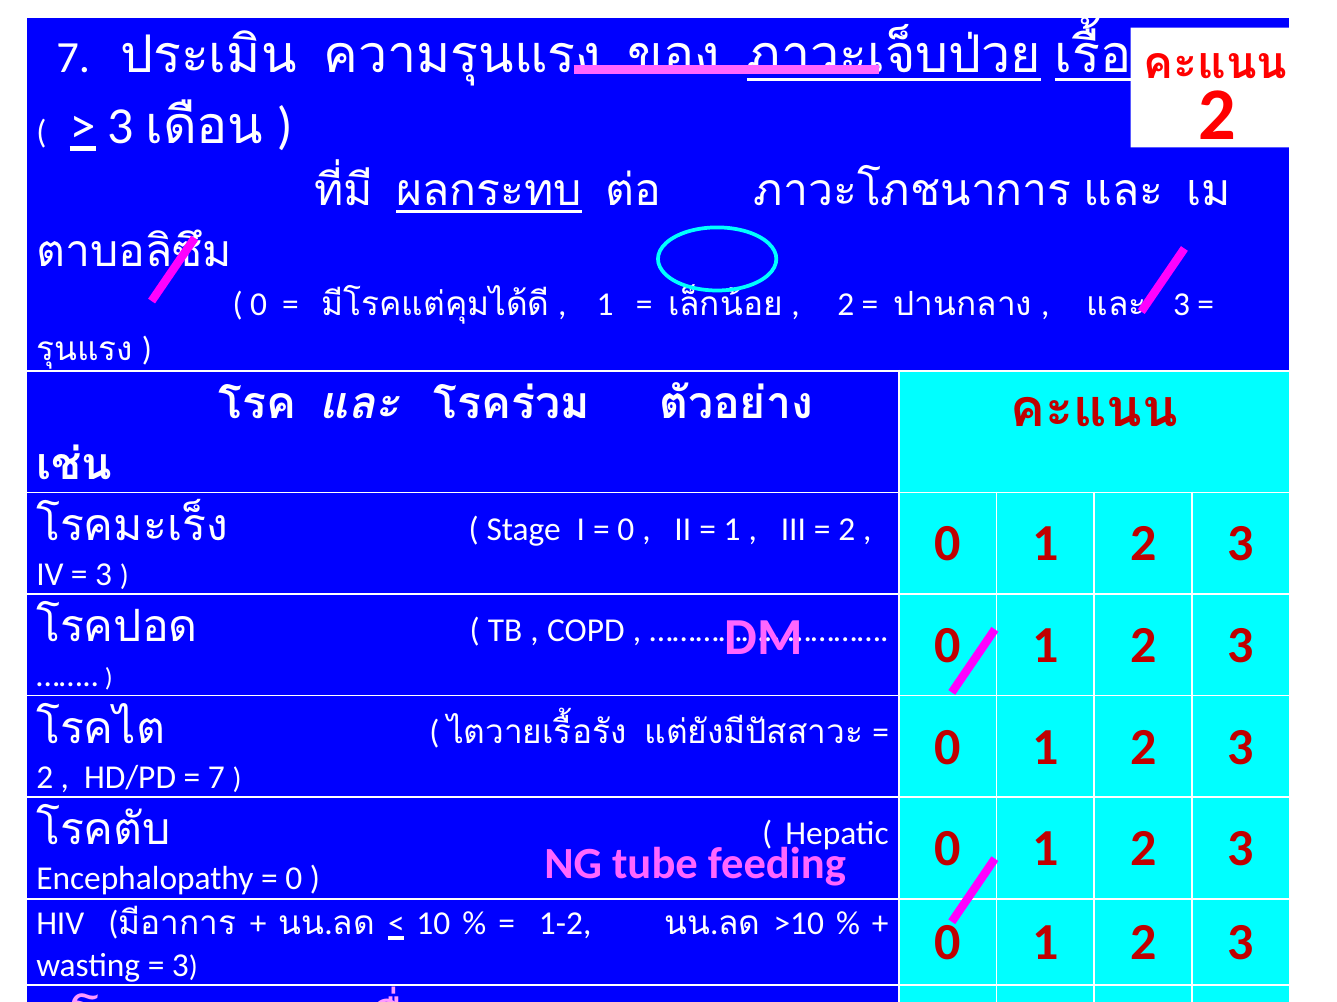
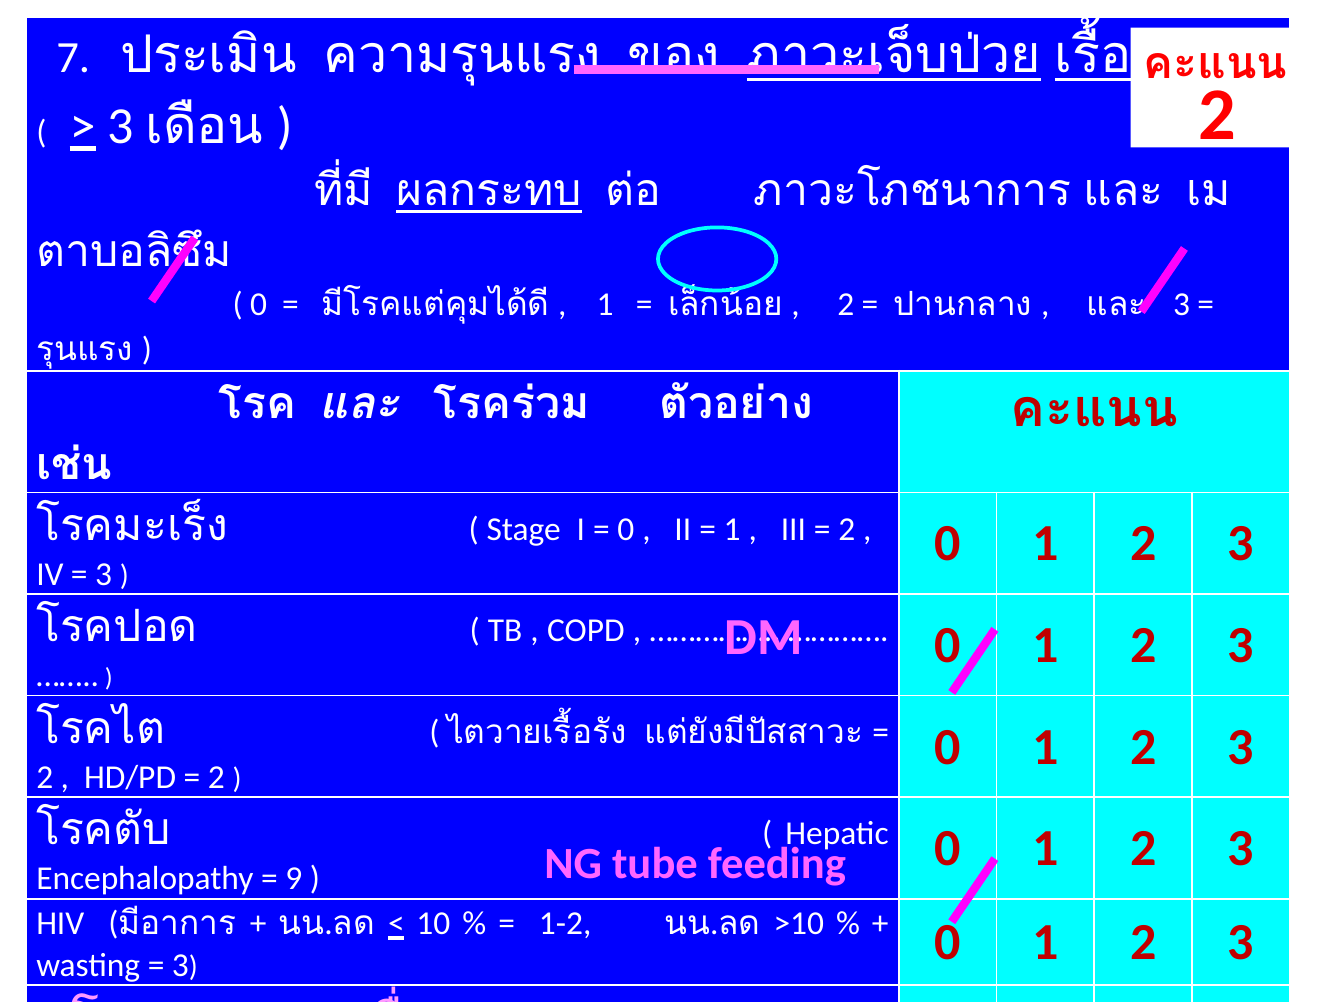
7 at (216, 778): 7 -> 2
0 at (294, 880): 0 -> 9
